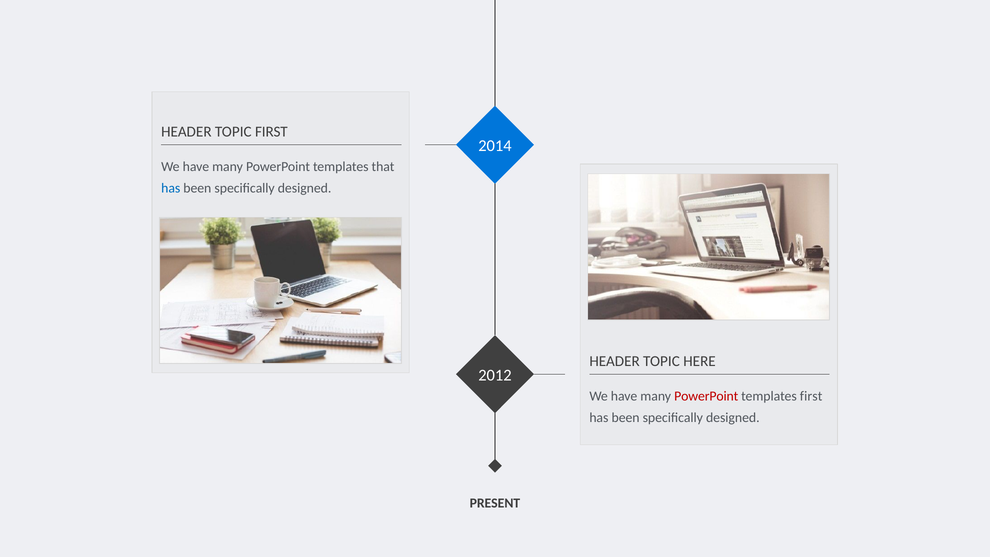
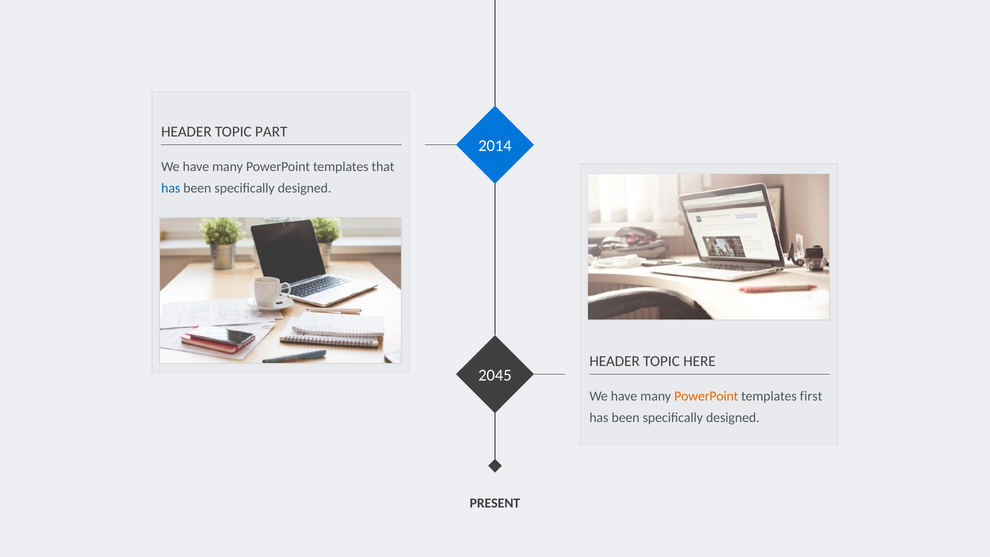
TOPIC FIRST: FIRST -> PART
2012: 2012 -> 2045
PowerPoint at (706, 396) colour: red -> orange
